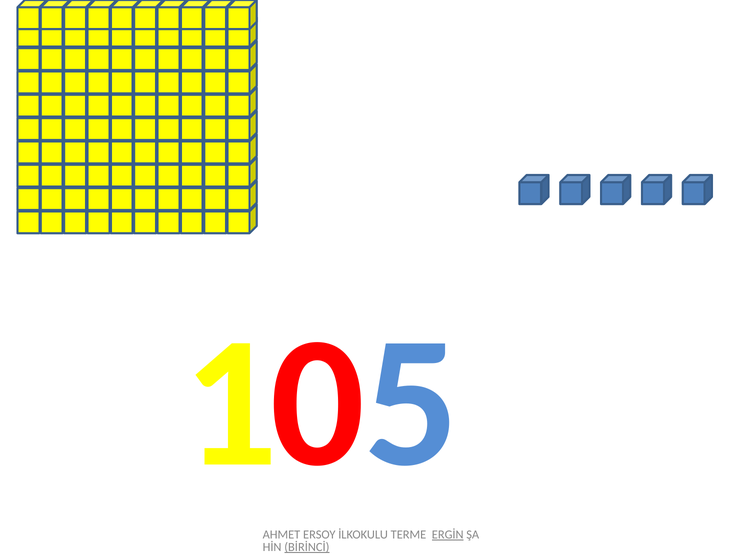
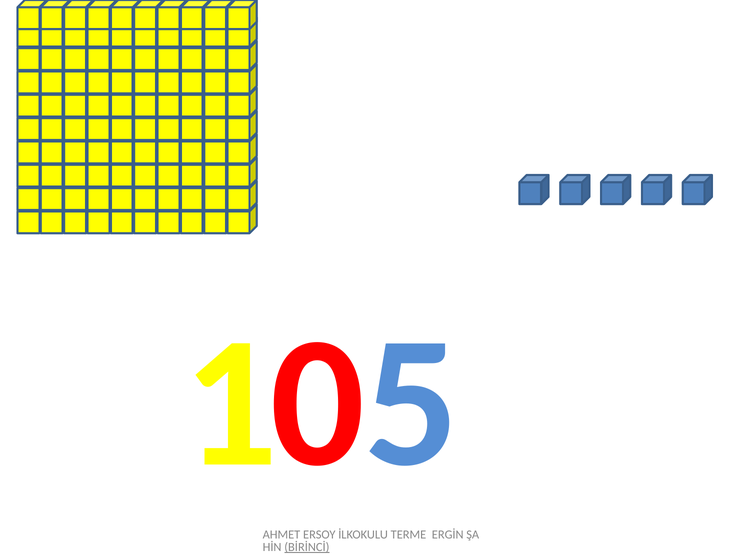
ERGİN underline: present -> none
